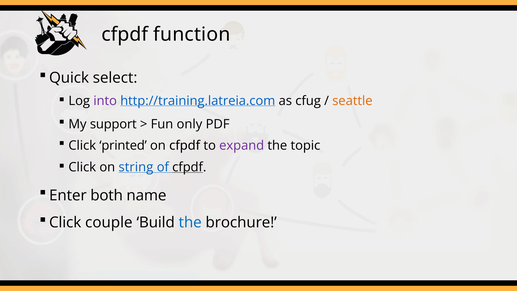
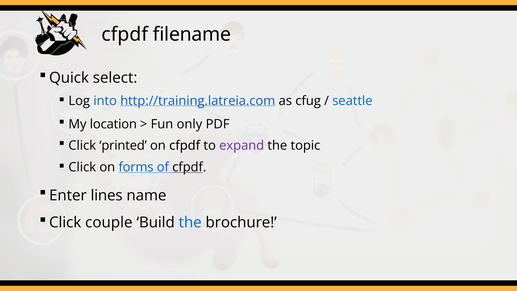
function: function -> filename
into colour: purple -> blue
seattle colour: orange -> blue
support: support -> location
string: string -> forms
both: both -> lines
